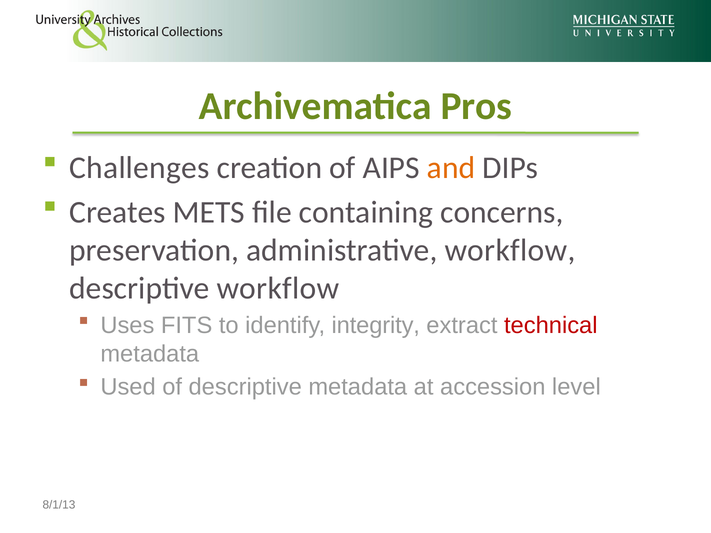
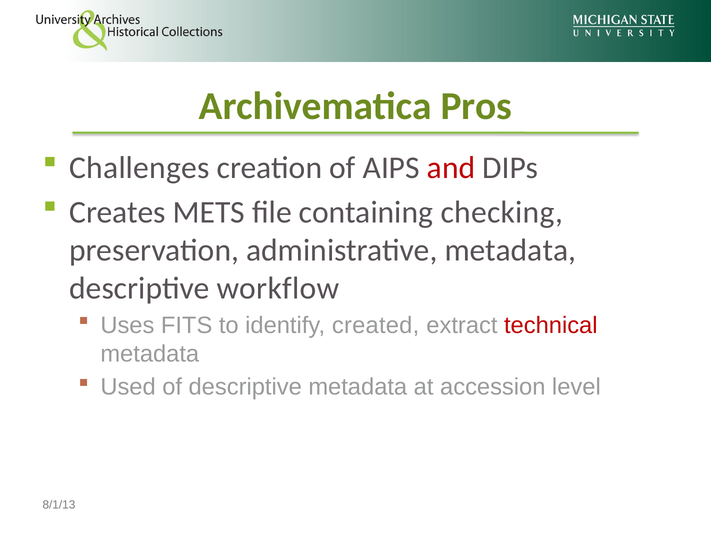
and colour: orange -> red
concerns: concerns -> checking
administrative workflow: workflow -> metadata
integrity: integrity -> created
